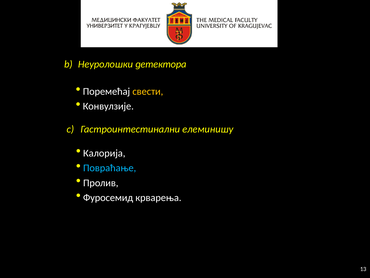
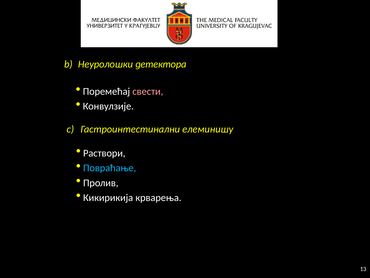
свести colour: yellow -> pink
Калорија: Калорија -> Раствори
Фуросемид: Фуросемид -> Кикирикија
